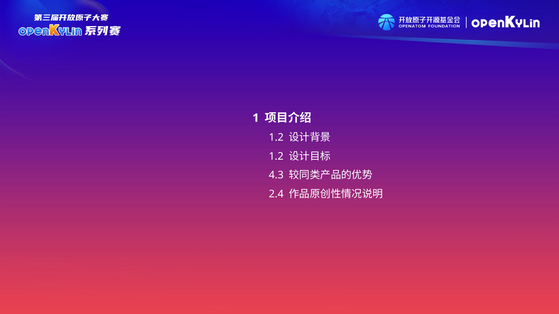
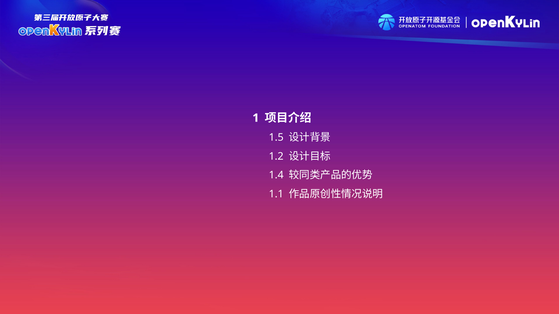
1.2 at (276, 138): 1.2 -> 1.5
4.3: 4.3 -> 1.4
2.4: 2.4 -> 1.1
